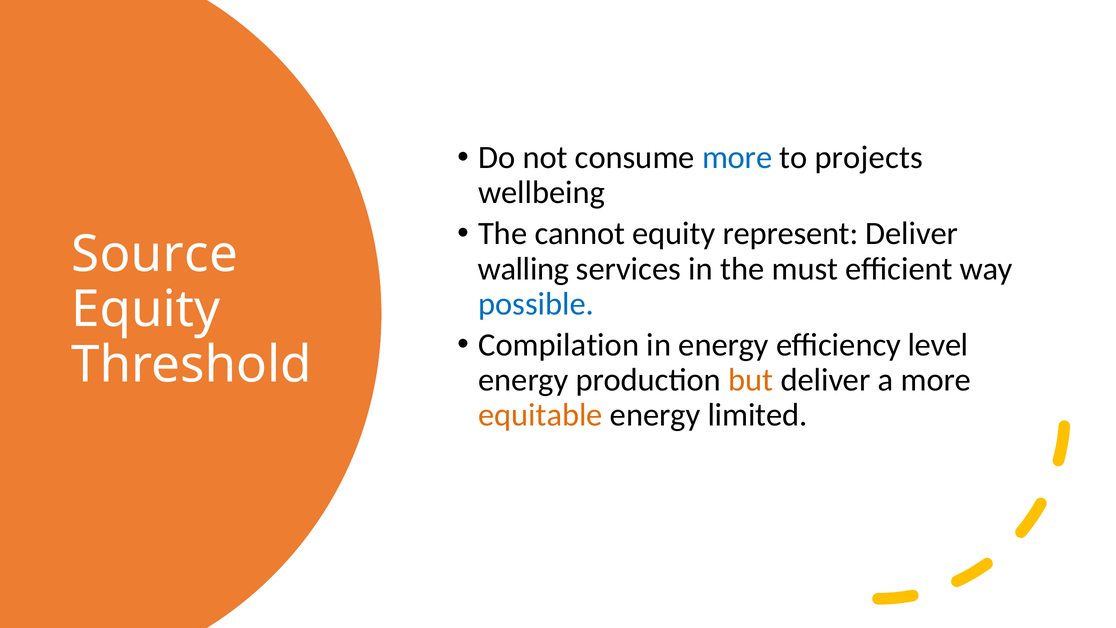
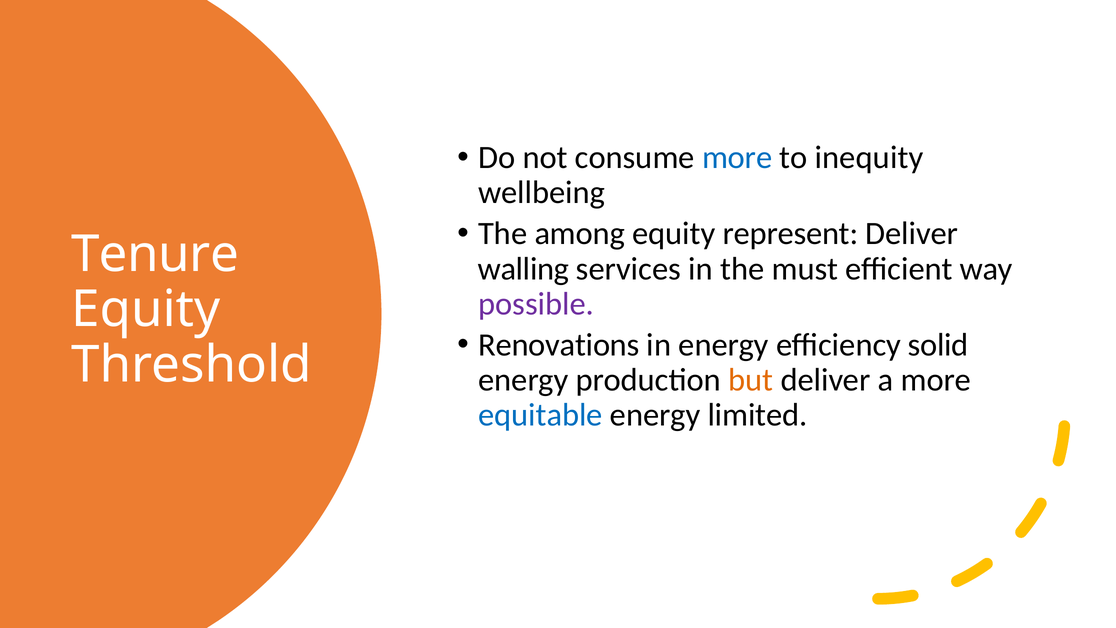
projects: projects -> inequity
cannot: cannot -> among
Source: Source -> Tenure
possible colour: blue -> purple
Compilation: Compilation -> Renovations
level: level -> solid
equitable colour: orange -> blue
